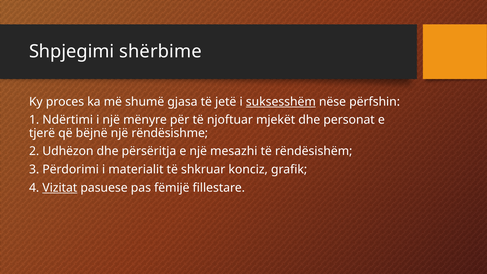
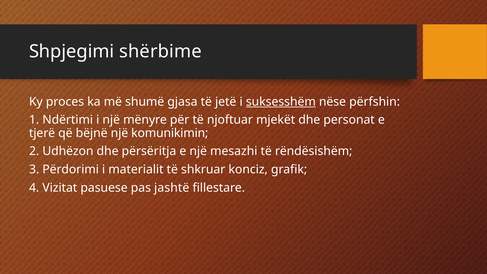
rëndësishme: rëndësishme -> komunikimin
Vizitat underline: present -> none
fëmijë: fëmijë -> jashtë
